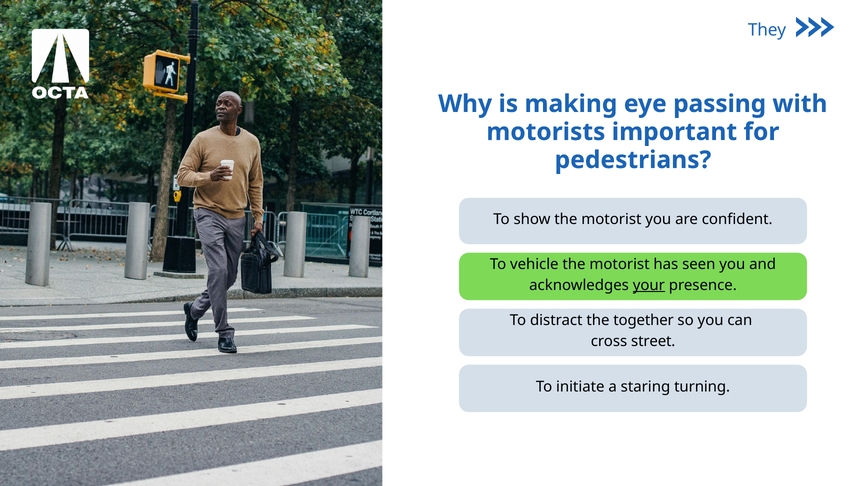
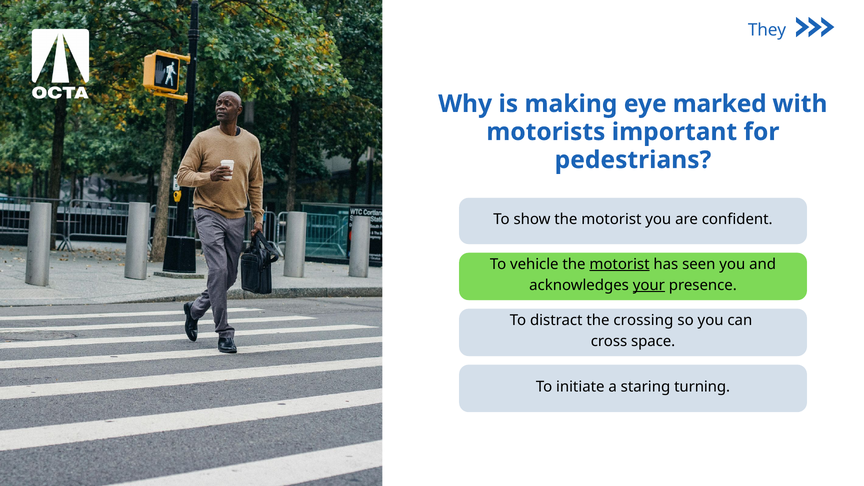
passing: passing -> marked
motorist at (619, 264) underline: none -> present
together: together -> crossing
street: street -> space
